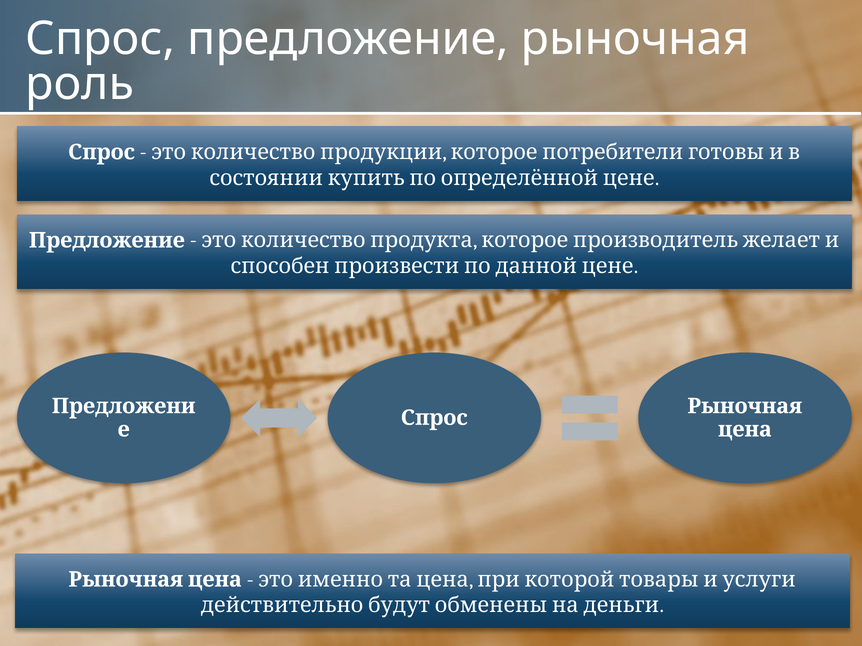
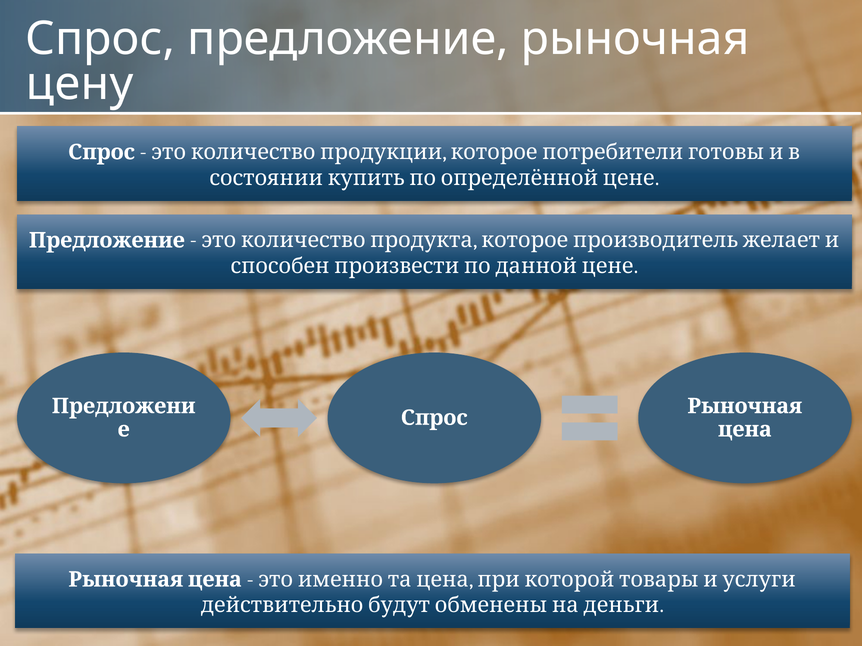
роль: роль -> цену
